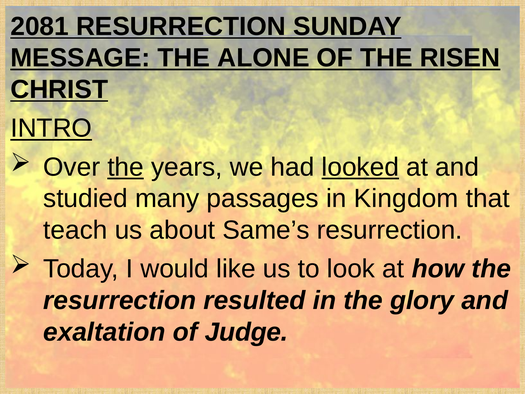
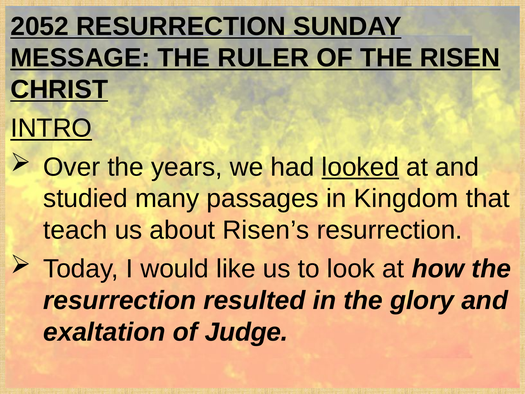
2081: 2081 -> 2052
ALONE: ALONE -> RULER
the at (126, 167) underline: present -> none
Same’s: Same’s -> Risen’s
